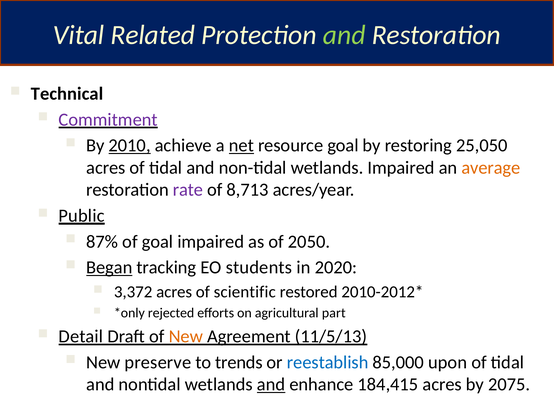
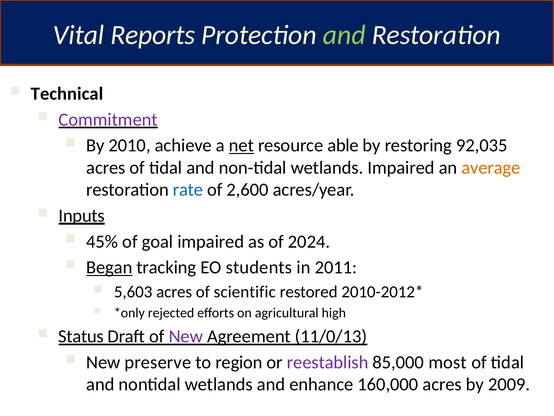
Related: Related -> Reports
2010 underline: present -> none
resource goal: goal -> able
25,050: 25,050 -> 92,035
rate colour: purple -> blue
8,713: 8,713 -> 2,600
Public: Public -> Inputs
87%: 87% -> 45%
2050: 2050 -> 2024
2020: 2020 -> 2011
3,372: 3,372 -> 5,603
part: part -> high
Detail: Detail -> Status
New at (186, 336) colour: orange -> purple
11/5/13: 11/5/13 -> 11/0/13
trends: trends -> region
reestablish colour: blue -> purple
upon: upon -> most
and at (271, 384) underline: present -> none
184,415: 184,415 -> 160,000
2075: 2075 -> 2009
